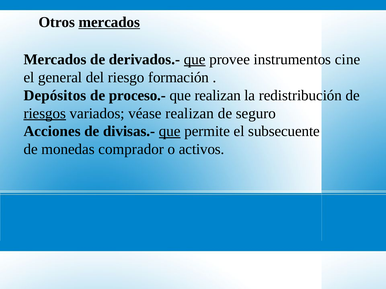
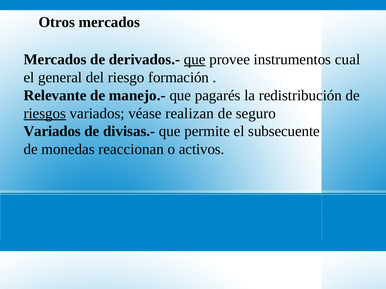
mercados at (109, 22) underline: present -> none
cine: cine -> cual
Depósitos: Depósitos -> Relevante
proceso.-: proceso.- -> manejo.-
que realizan: realizan -> pagarés
Acciones at (52, 132): Acciones -> Variados
que at (170, 132) underline: present -> none
comprador: comprador -> reaccionan
